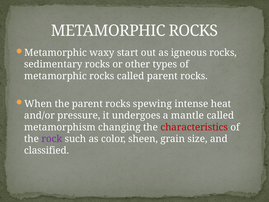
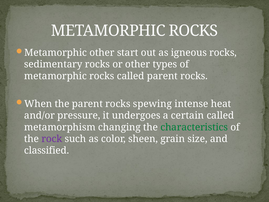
Metamorphic waxy: waxy -> other
mantle: mantle -> certain
characteristics colour: red -> green
